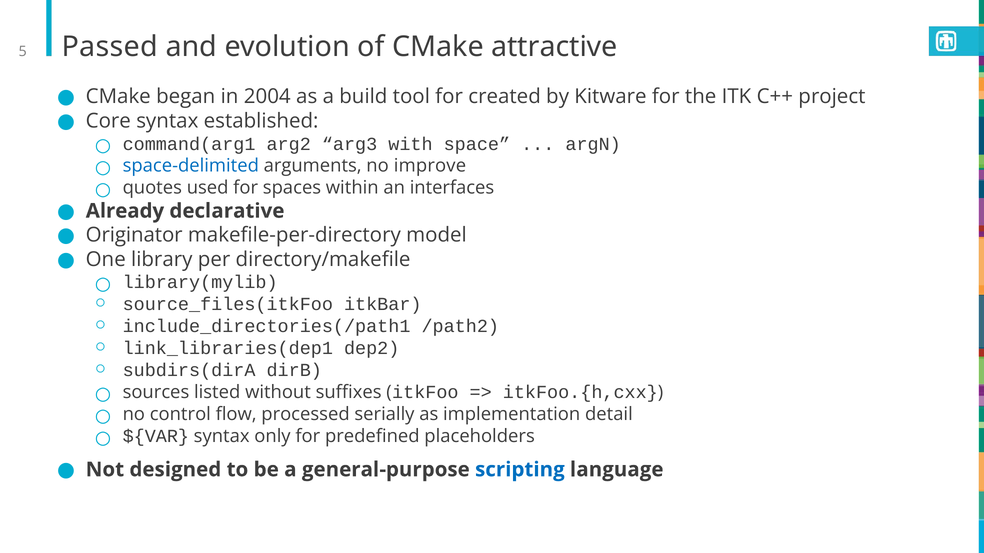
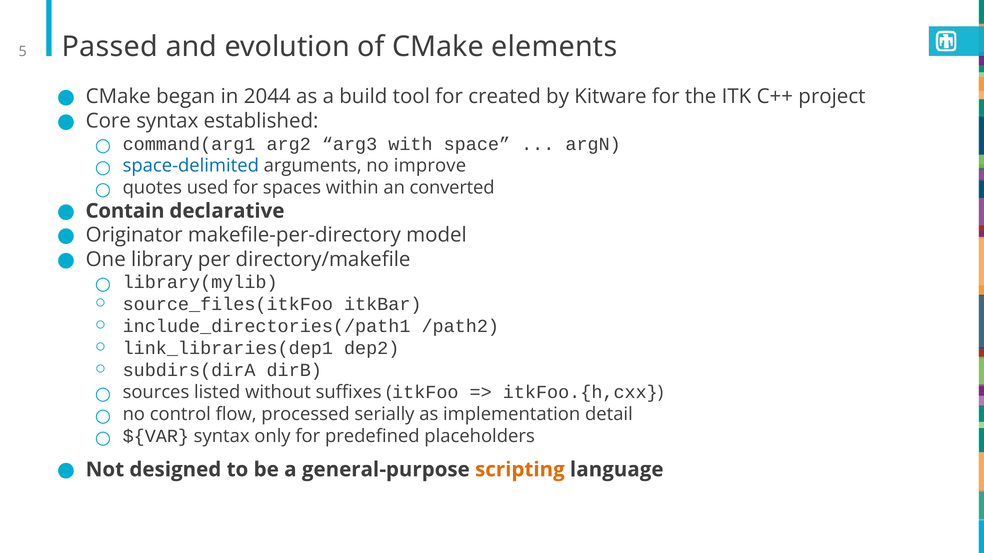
attractive: attractive -> elements
2004: 2004 -> 2044
interfaces: interfaces -> converted
Already: Already -> Contain
scripting colour: blue -> orange
